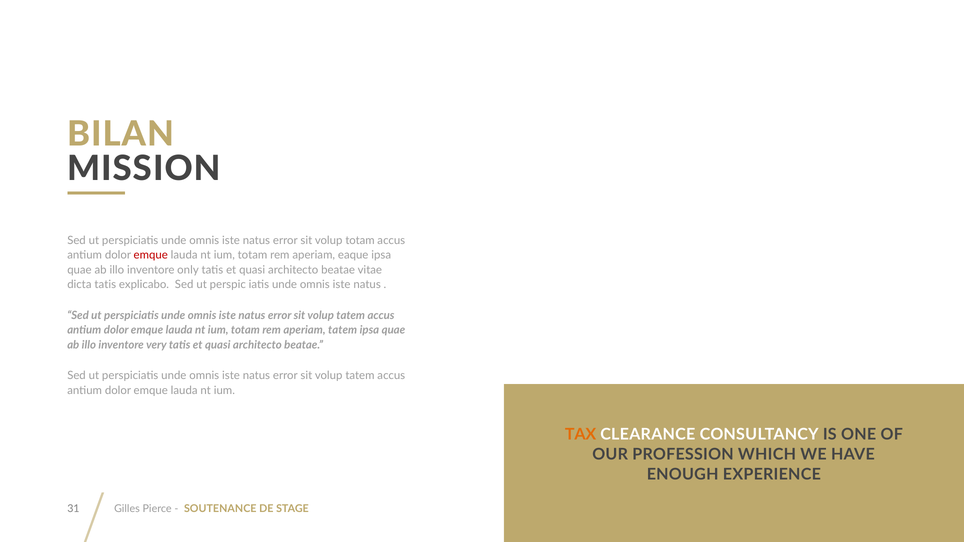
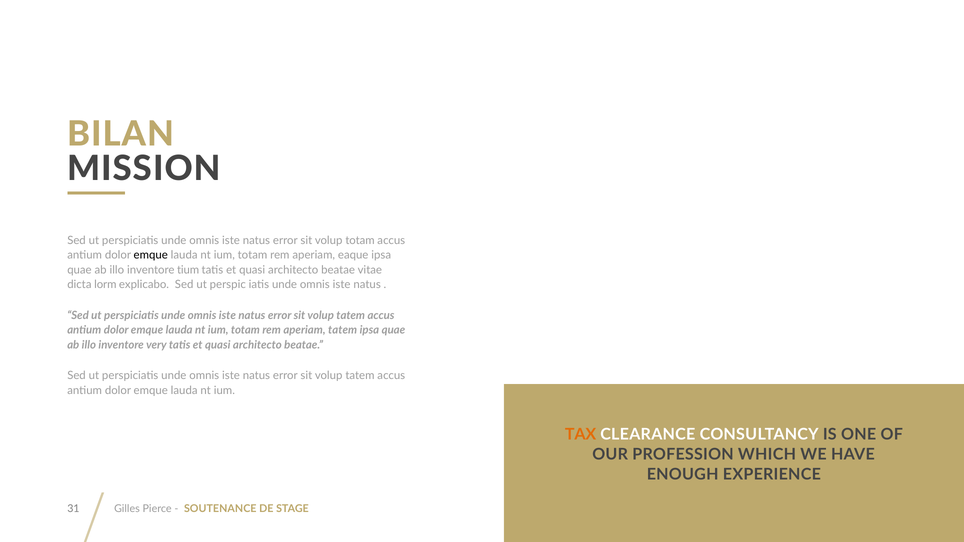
emque at (151, 255) colour: red -> black
only: only -> tium
dicta tatis: tatis -> lorm
